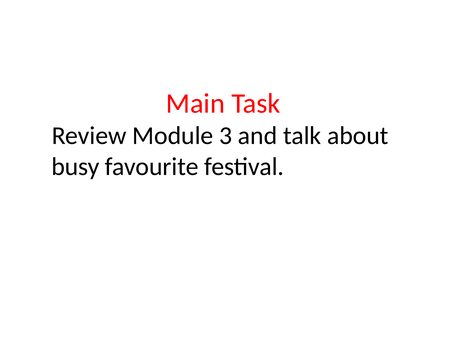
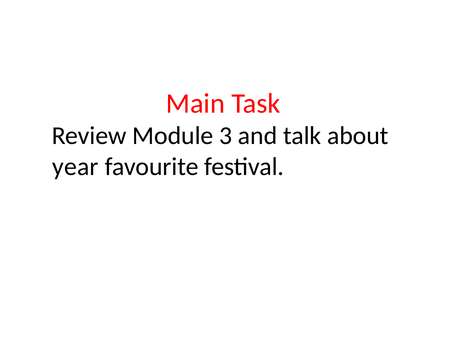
busy: busy -> year
